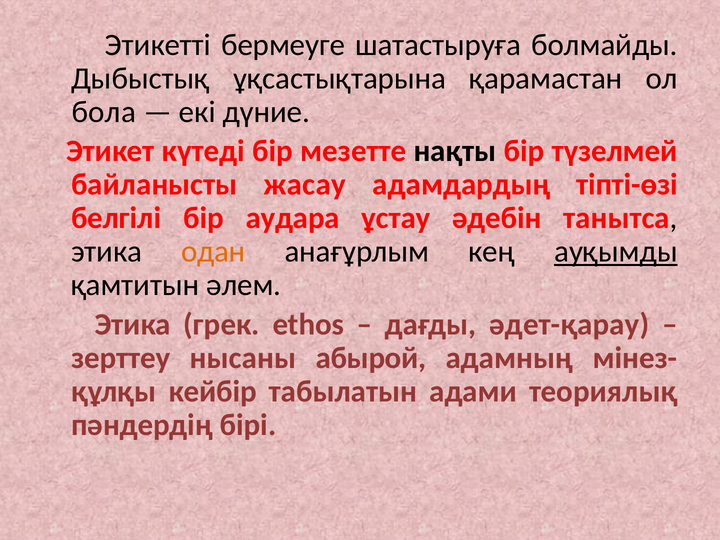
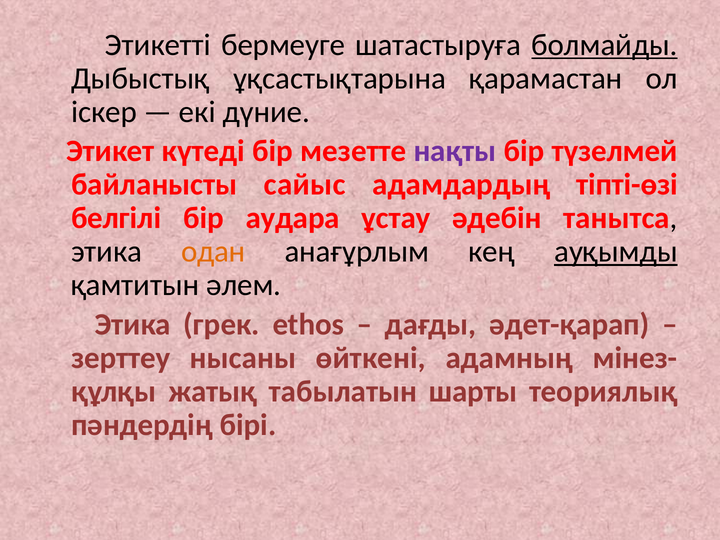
болмайды underline: none -> present
бола: бола -> iскер
нақты colour: black -> purple
жасау: жасау -> сайыс
әдет-қарау: әдет-қарау -> әдет-қарап
абырой: абырой -> өйткені
кейбір: кейбір -> жатық
адами: адами -> шарты
